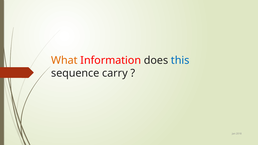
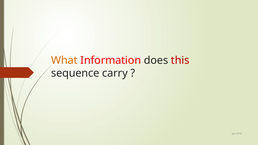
this colour: blue -> red
